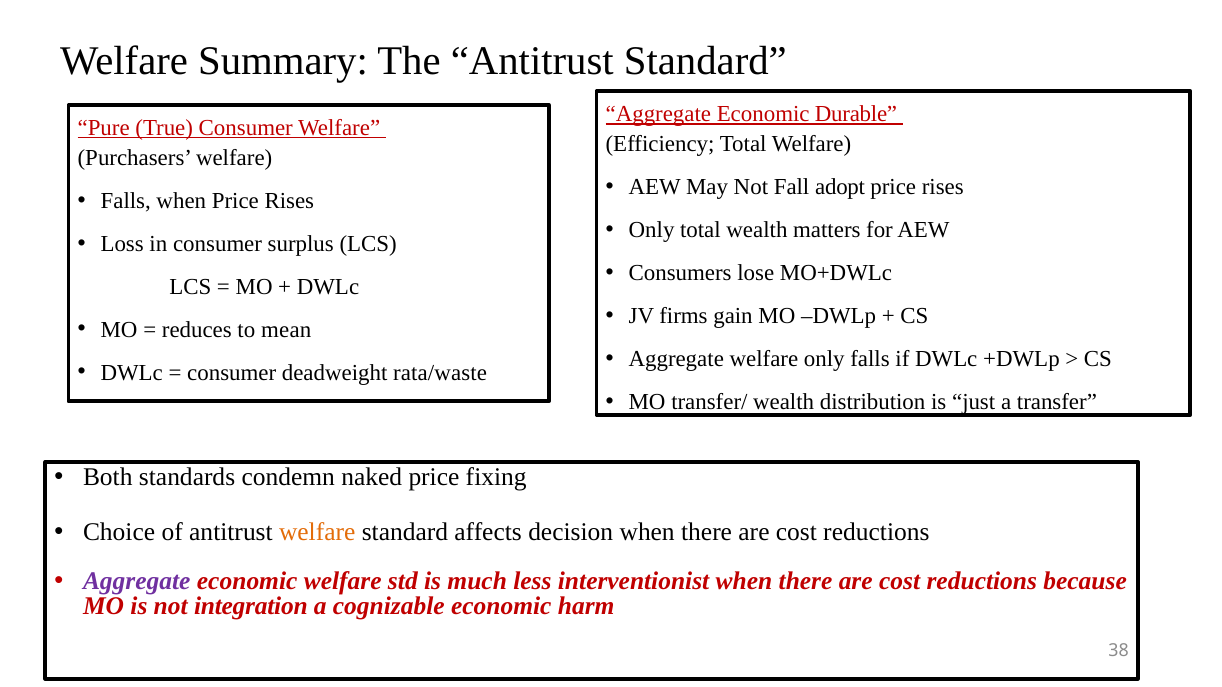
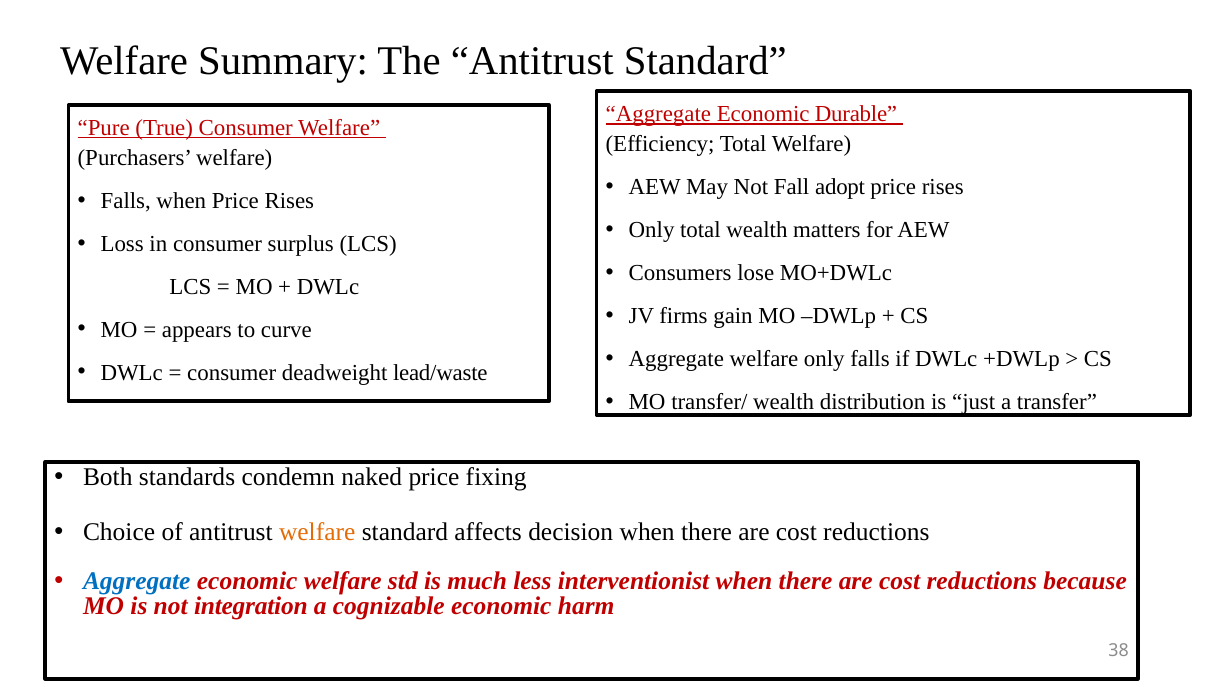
reduces: reduces -> appears
mean: mean -> curve
rata/waste: rata/waste -> lead/waste
Aggregate at (137, 582) colour: purple -> blue
